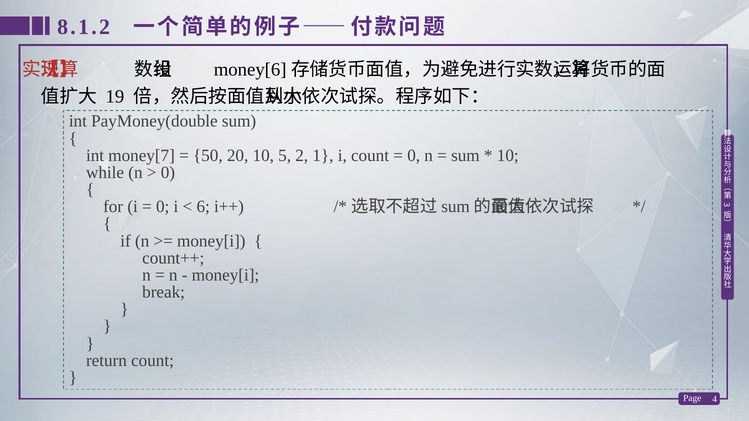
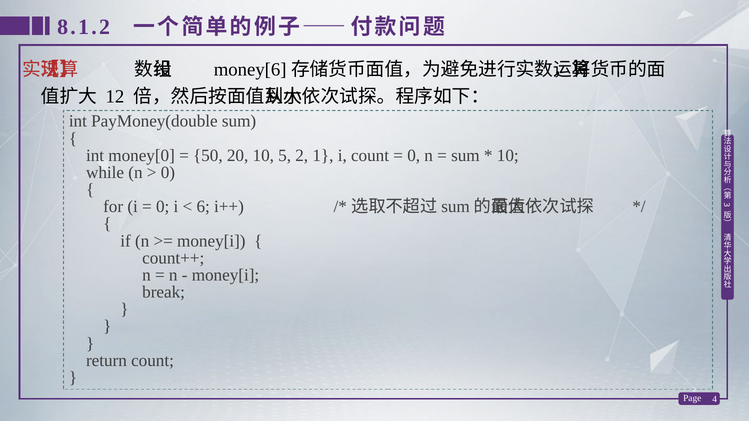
19: 19 -> 12
money[7: money[7 -> money[0
